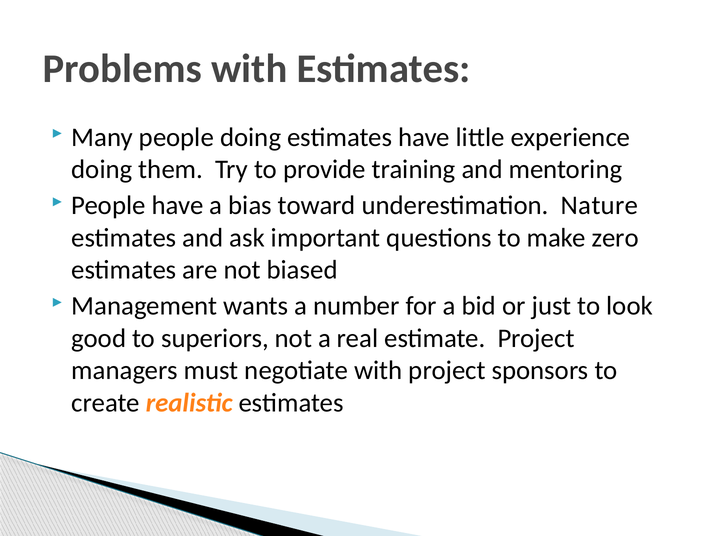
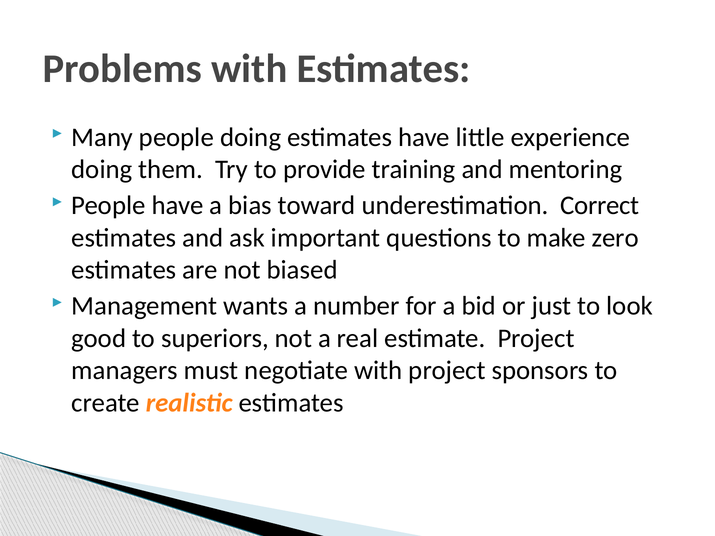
Nature: Nature -> Correct
